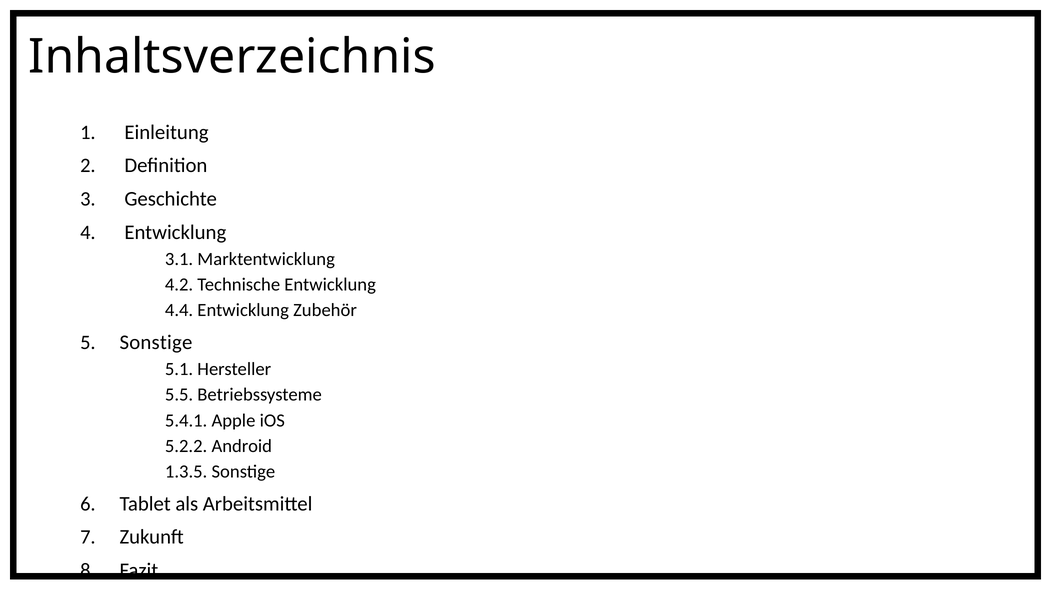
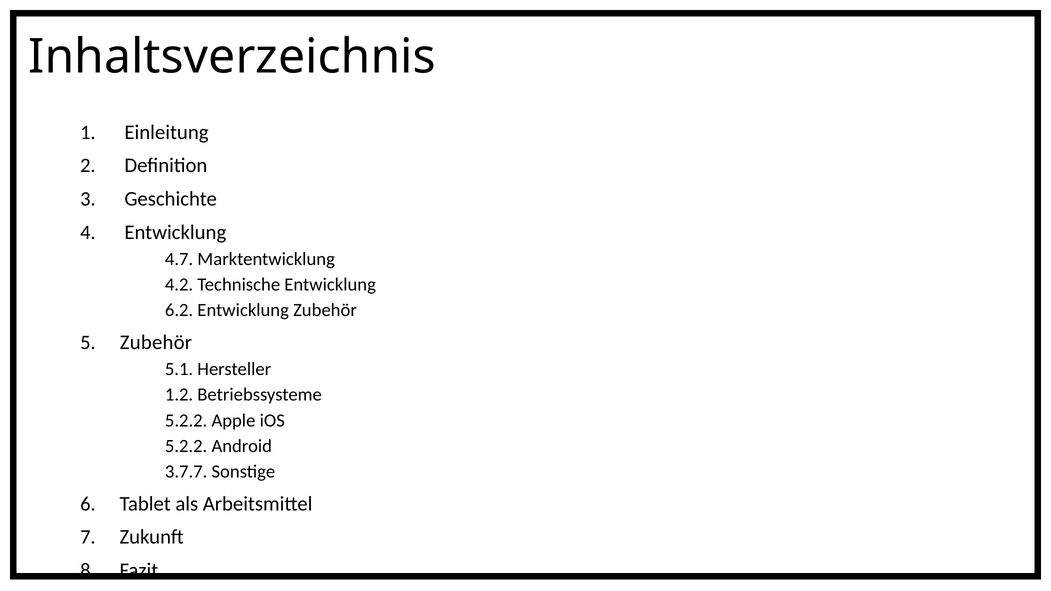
3.1: 3.1 -> 4.7
4.4: 4.4 -> 6.2
Sonstige at (156, 343): Sonstige -> Zubehör
5.5: 5.5 -> 1.2
5.4.1 at (186, 420): 5.4.1 -> 5.2.2
1.3.5: 1.3.5 -> 3.7.7
